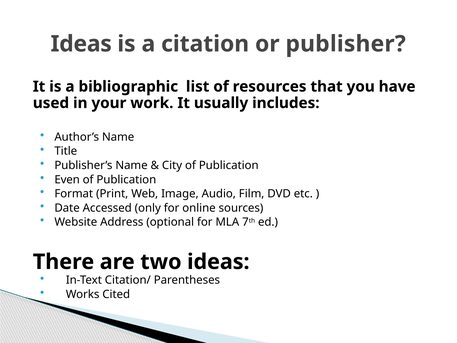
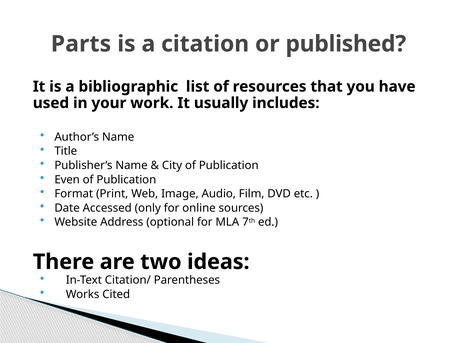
Ideas at (81, 44): Ideas -> Parts
publisher: publisher -> published
